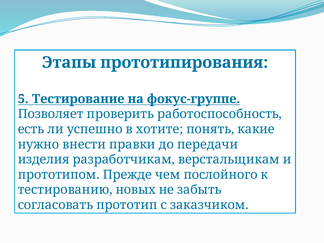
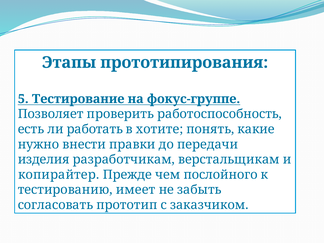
успешно: успешно -> работать
прототипом: прототипом -> копирайтер
новых: новых -> имеет
